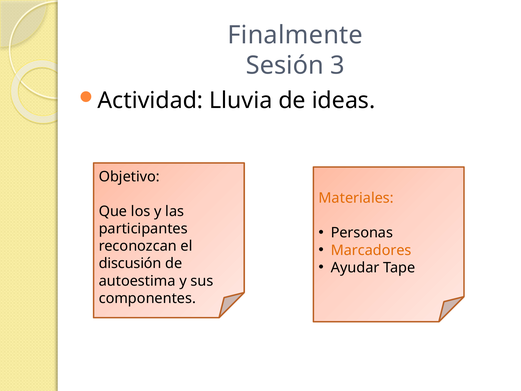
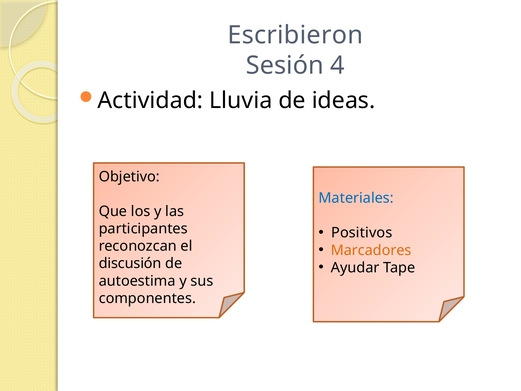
Finalmente: Finalmente -> Escribieron
3: 3 -> 4
Materiales colour: orange -> blue
Personas: Personas -> Positivos
